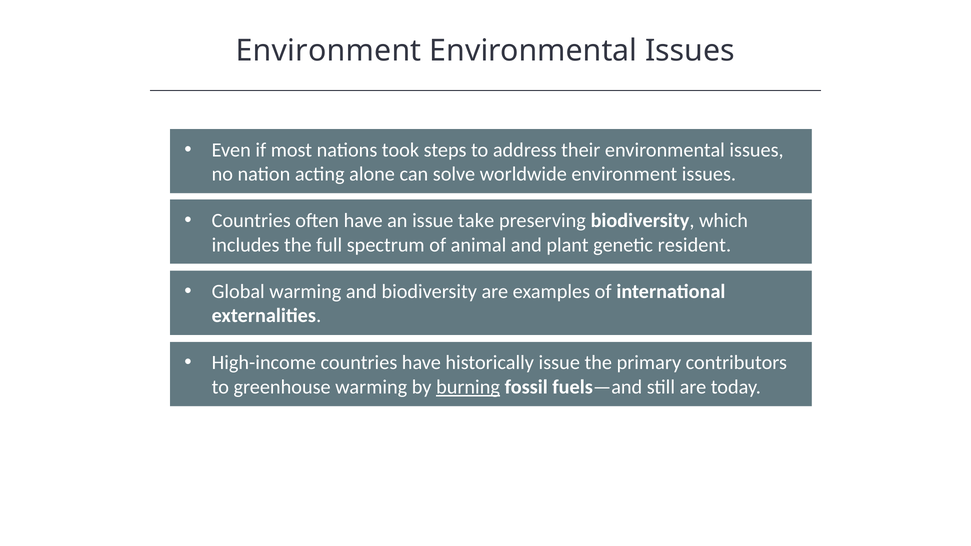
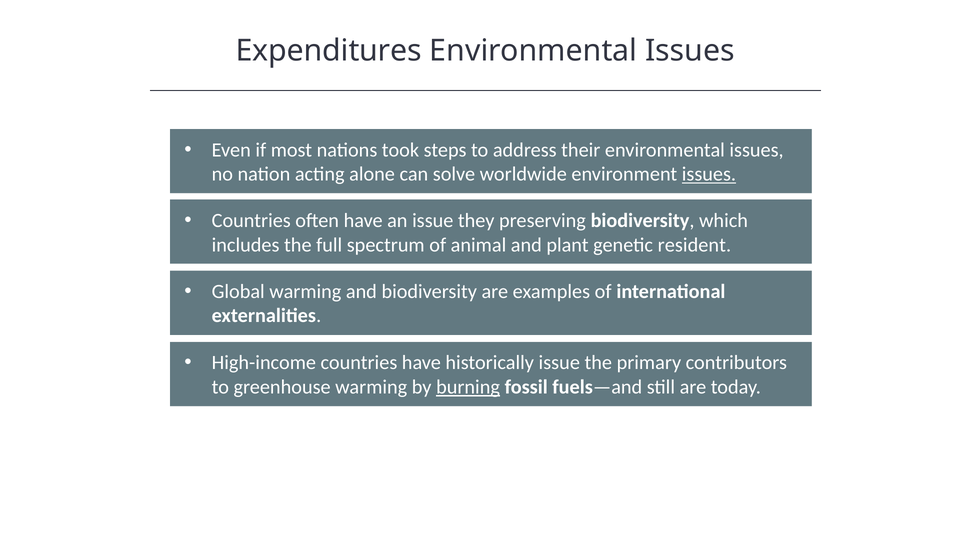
Environment at (329, 51): Environment -> Expenditures
issues at (709, 174) underline: none -> present
take: take -> they
